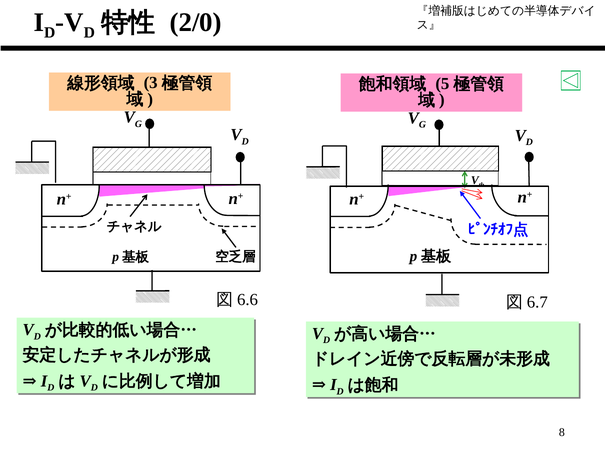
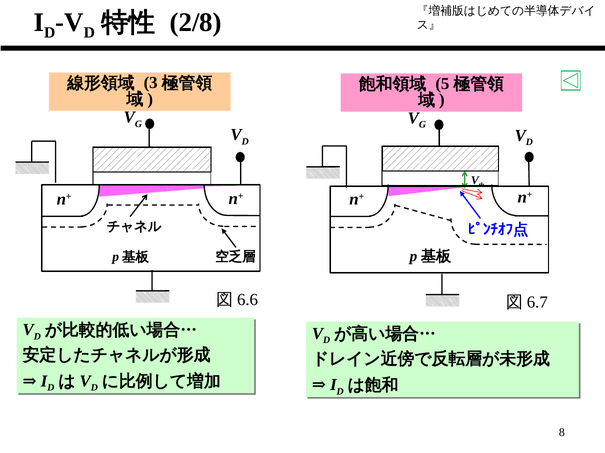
2/0: 2/0 -> 2/8
